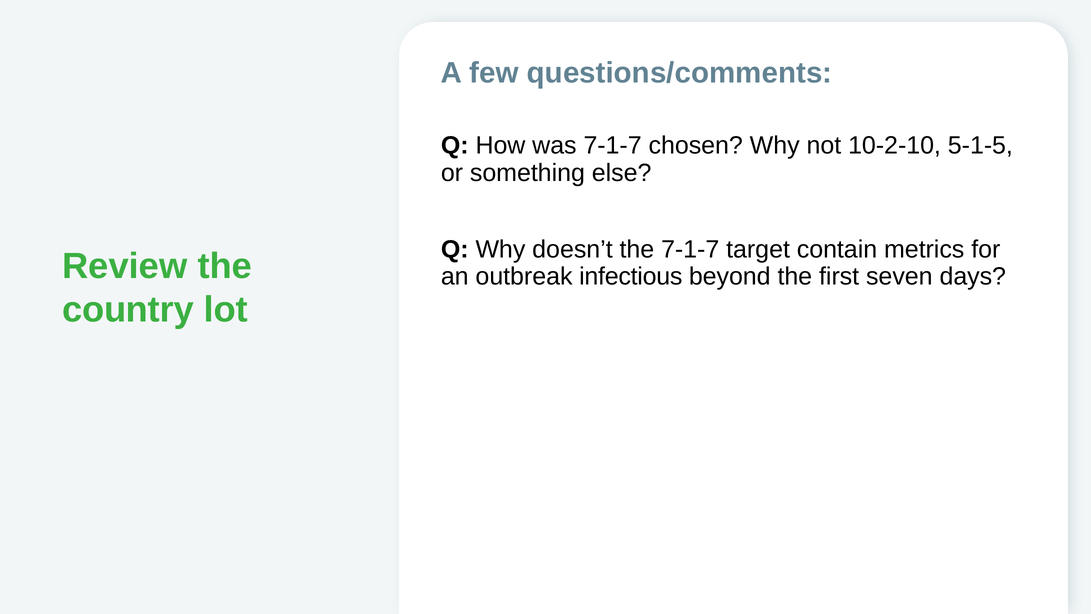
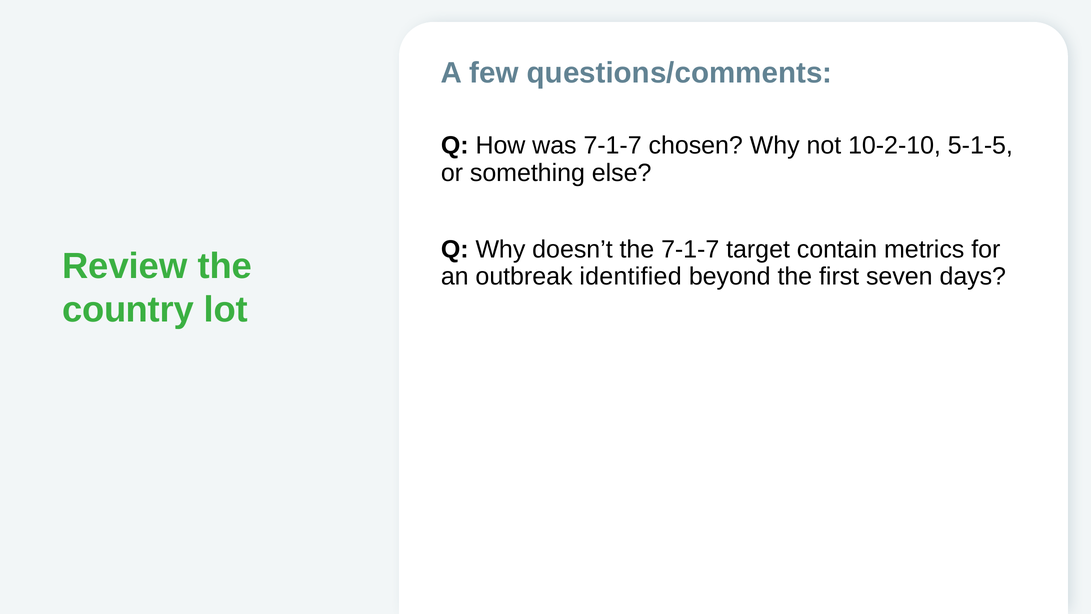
infectious: infectious -> identified
